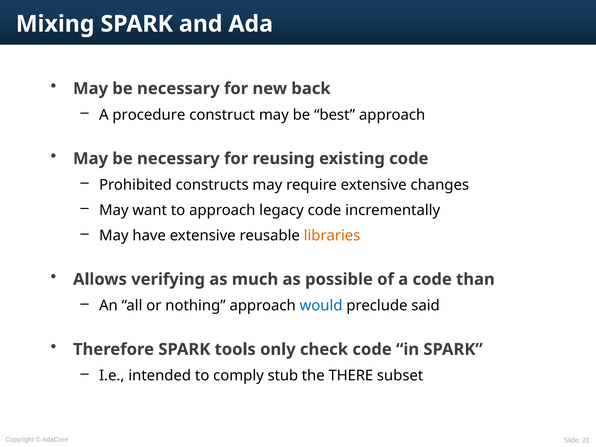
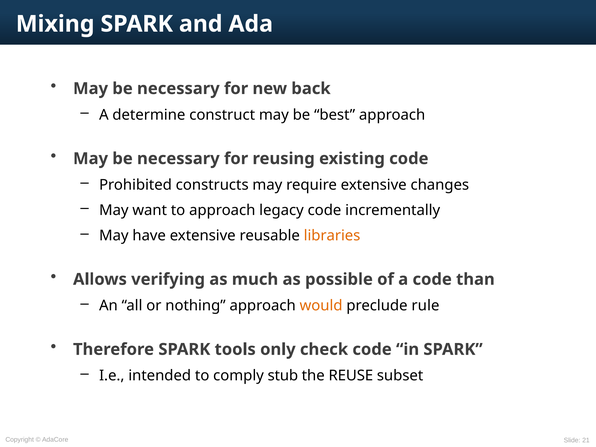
procedure: procedure -> determine
would colour: blue -> orange
said: said -> rule
THERE: THERE -> REUSE
